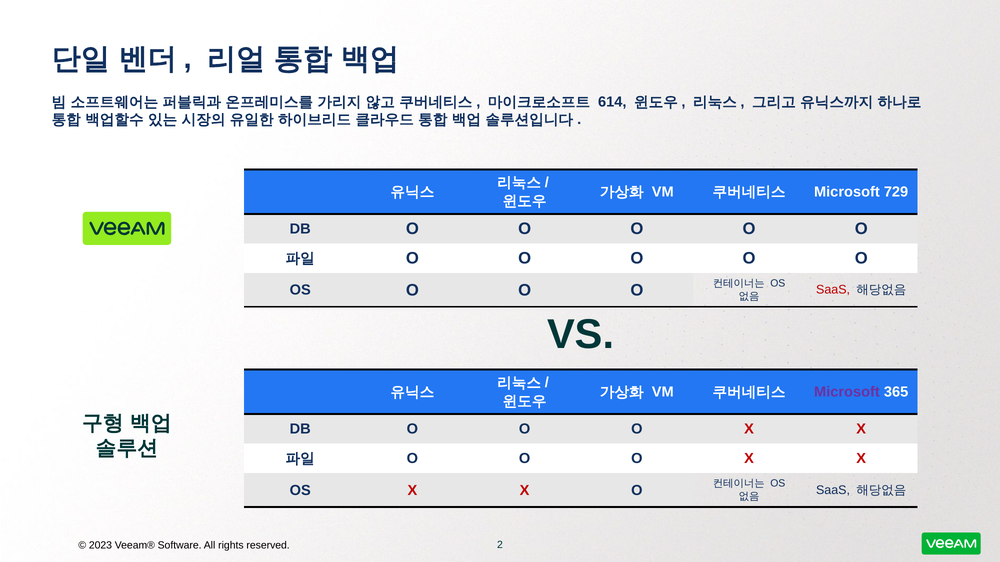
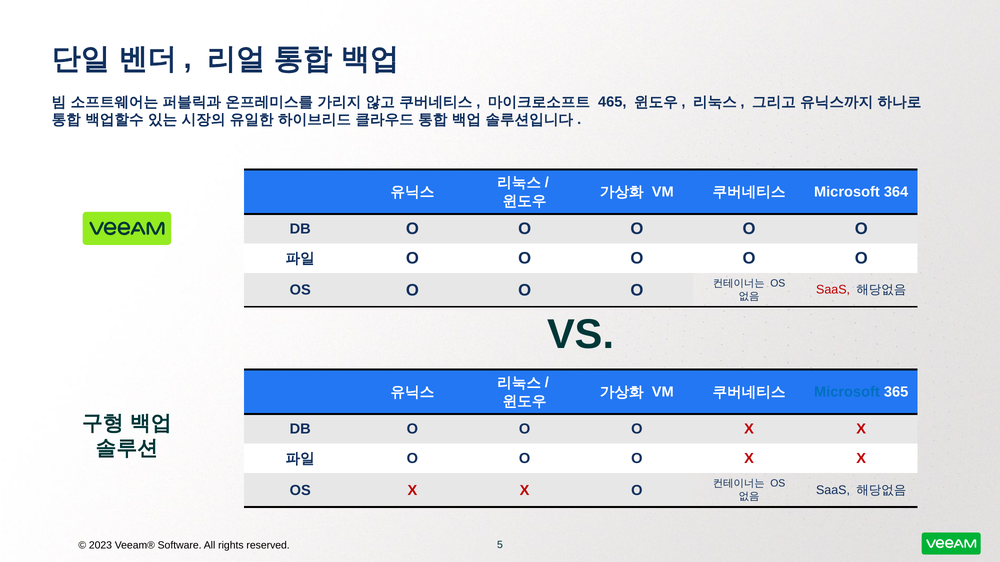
614: 614 -> 465
729: 729 -> 364
Microsoft at (847, 392) colour: purple -> blue
2: 2 -> 5
